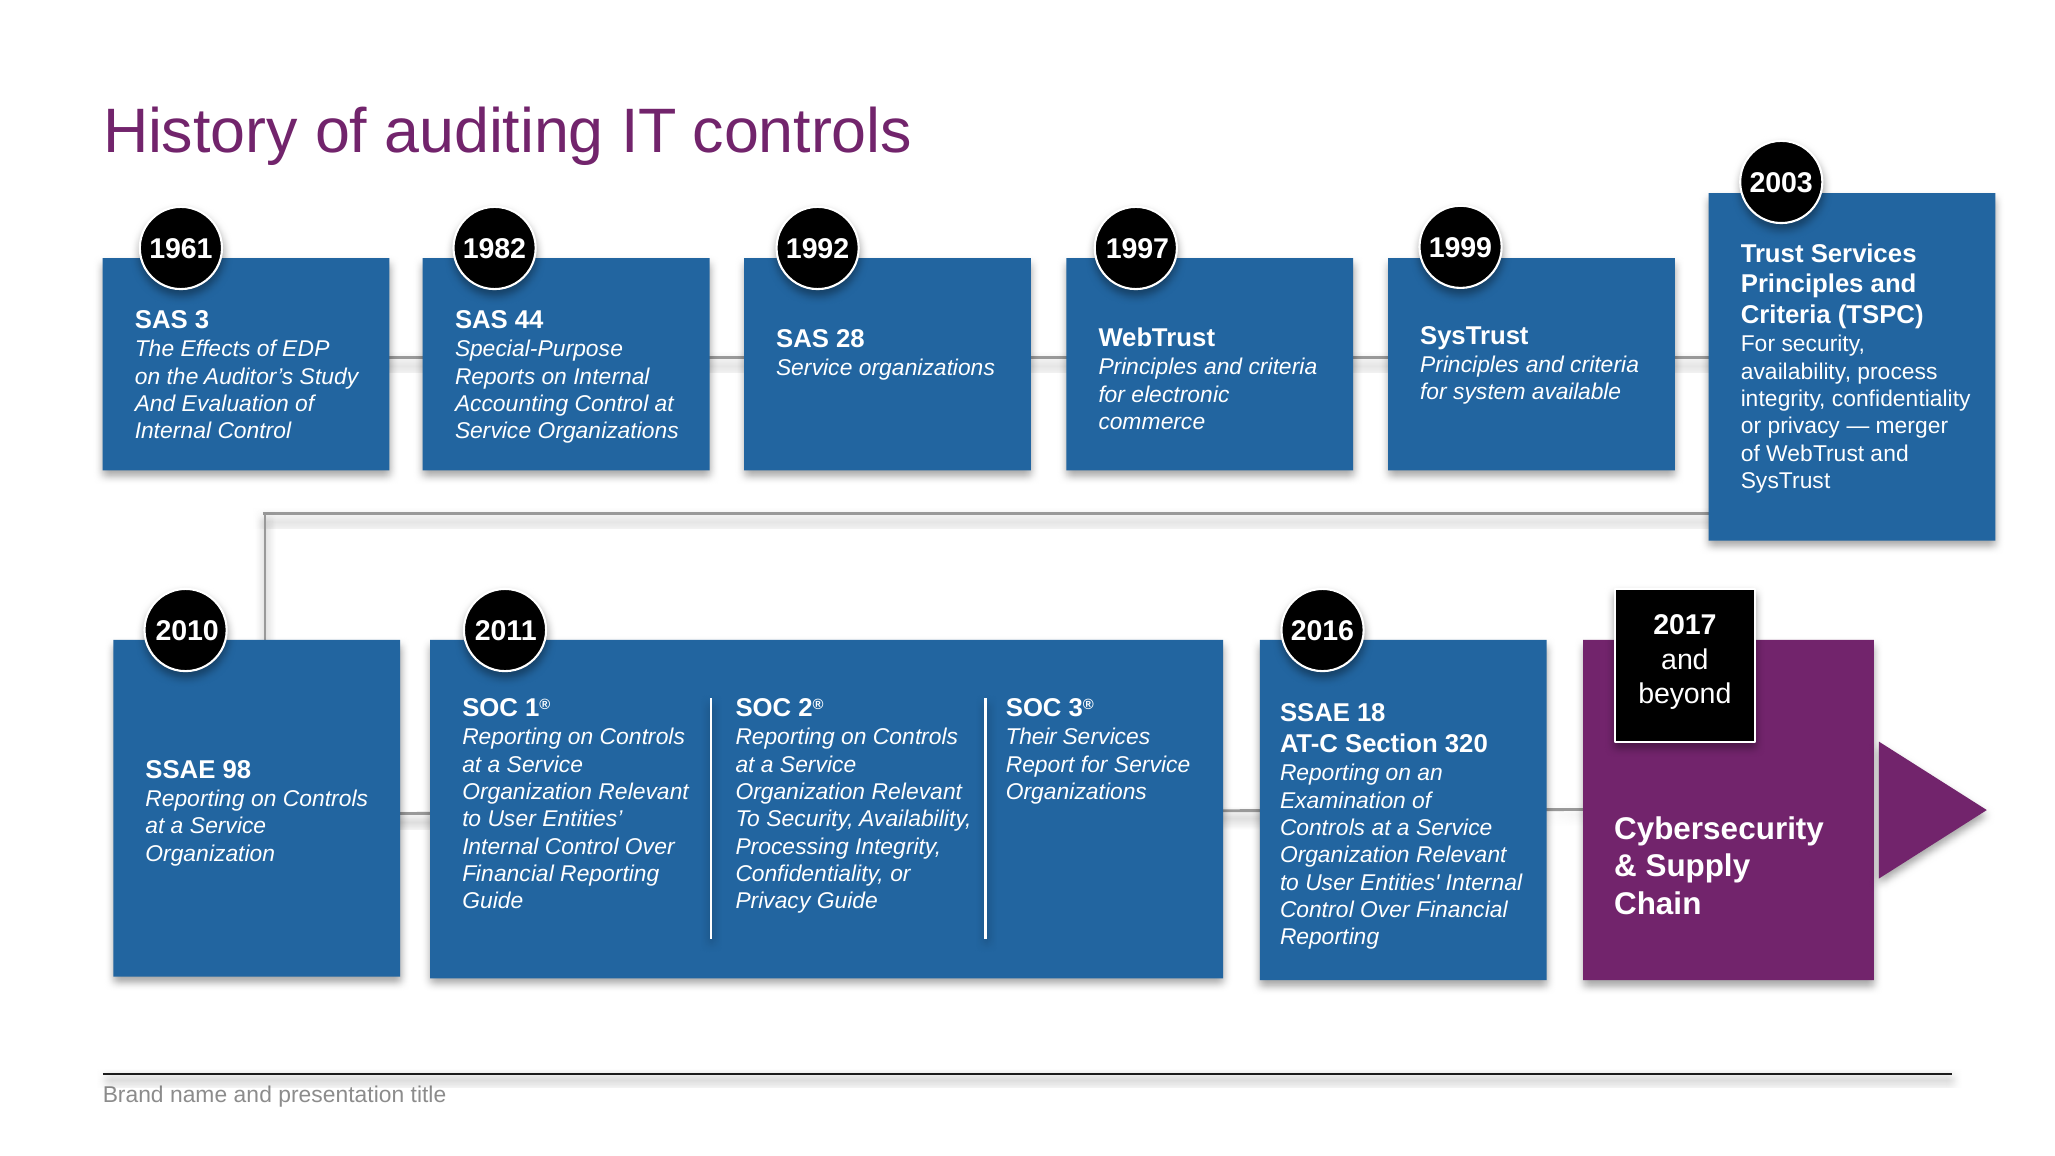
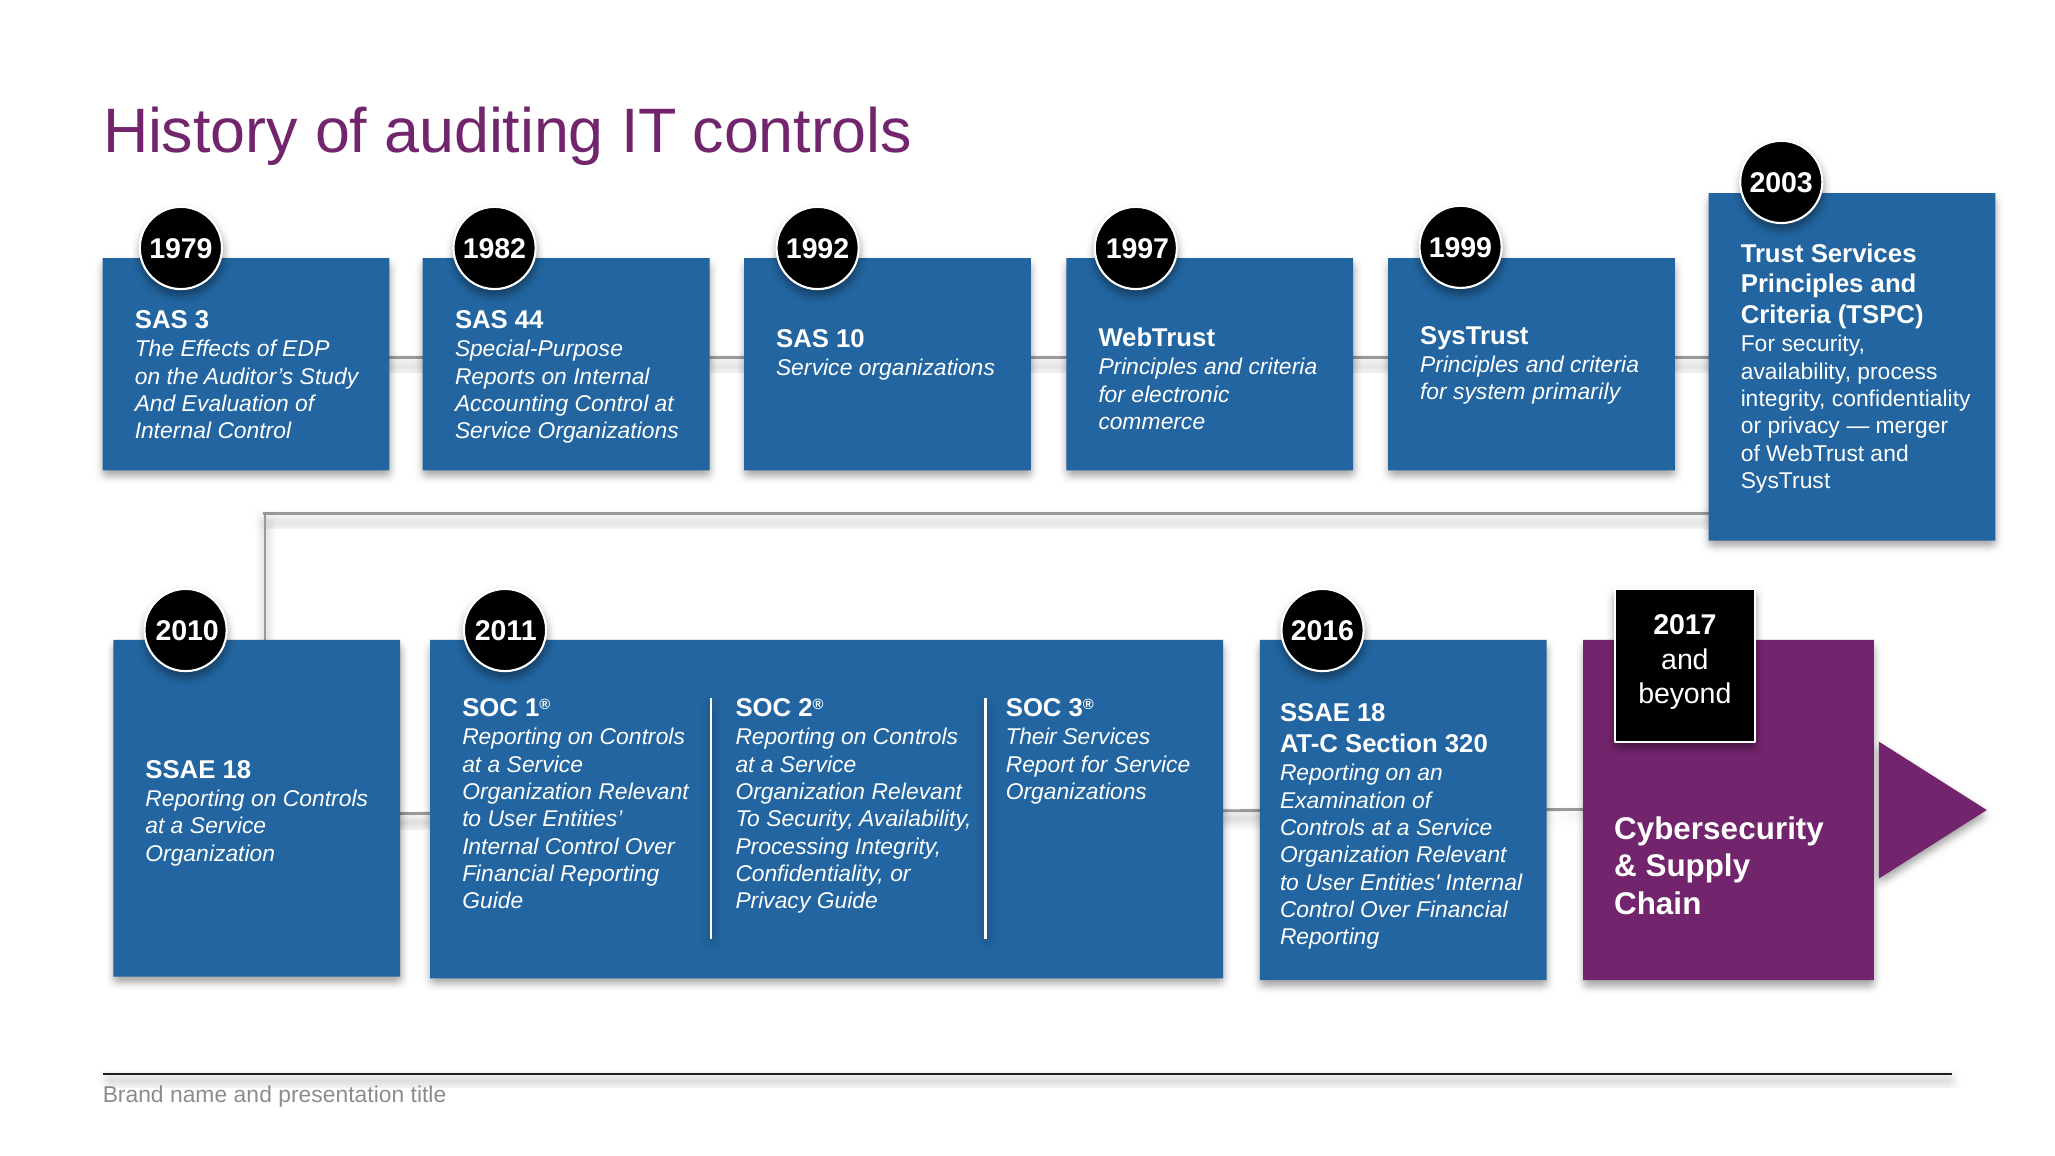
1961: 1961 -> 1979
28: 28 -> 10
available: available -> primarily
98 at (237, 770): 98 -> 18
